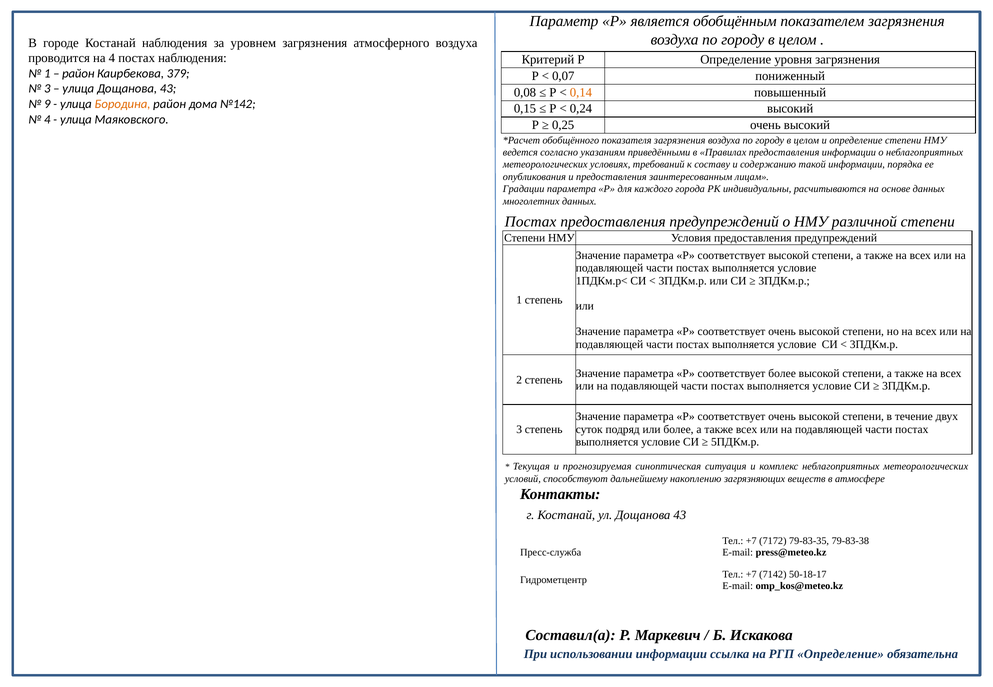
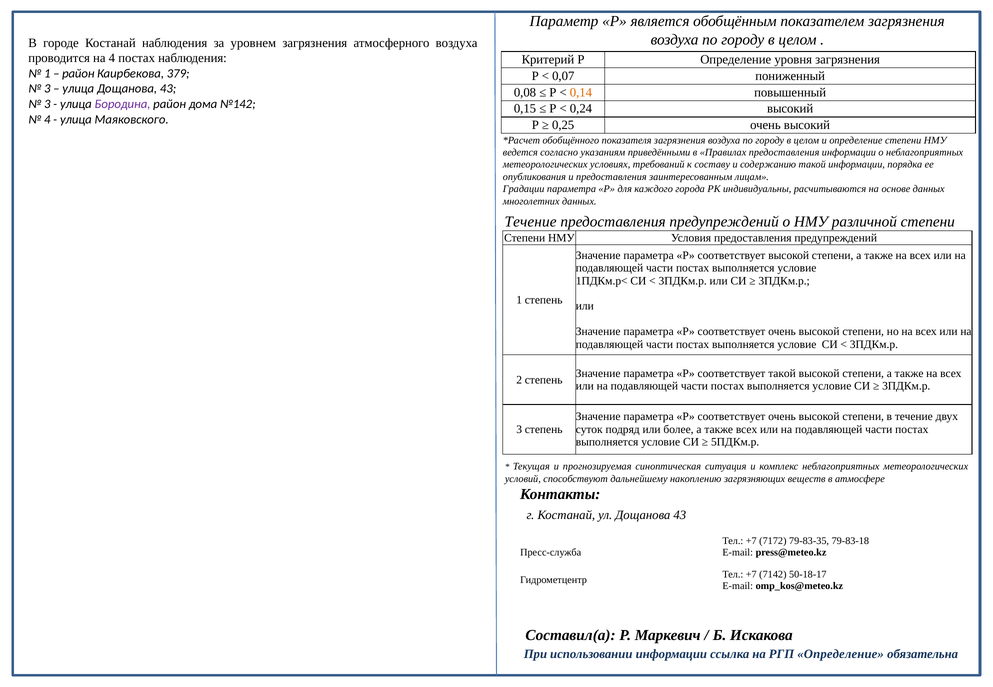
9 at (47, 104): 9 -> 3
Бородина colour: orange -> purple
Постах at (531, 222): Постах -> Течение
соответствует более: более -> такой
79-83-38: 79-83-38 -> 79-83-18
